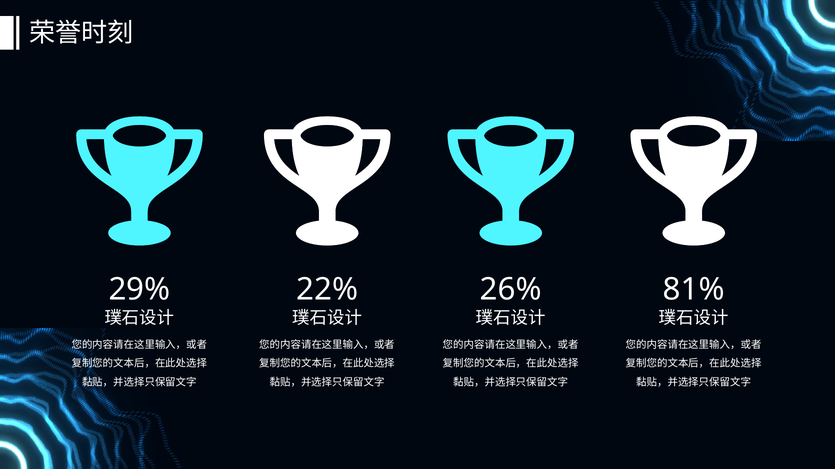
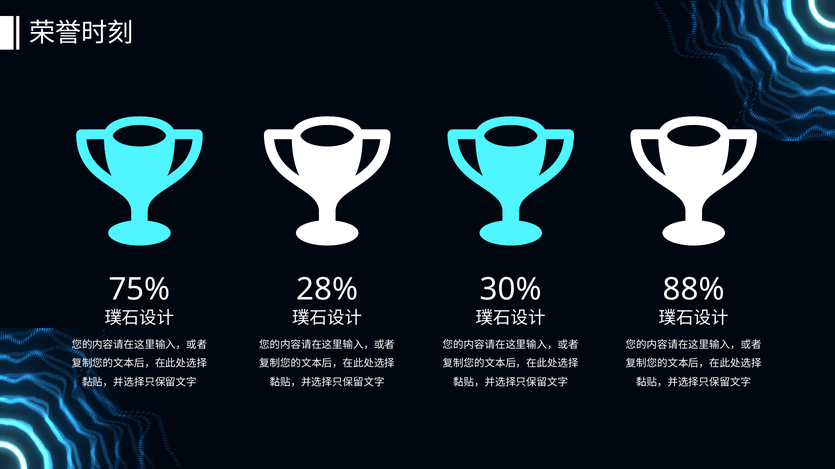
29%: 29% -> 75%
22%: 22% -> 28%
26%: 26% -> 30%
81%: 81% -> 88%
